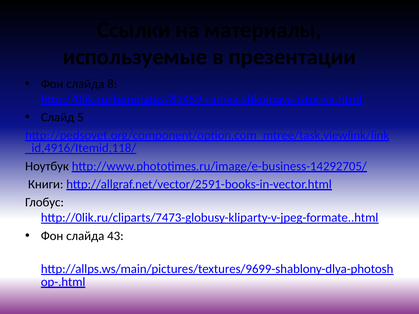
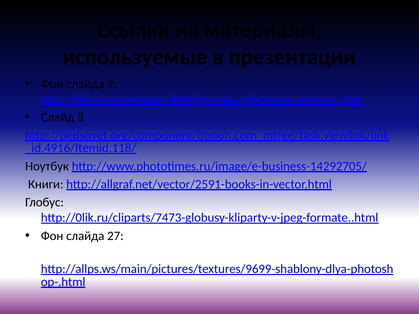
8: 8 -> 9
5: 5 -> 8
43: 43 -> 27
